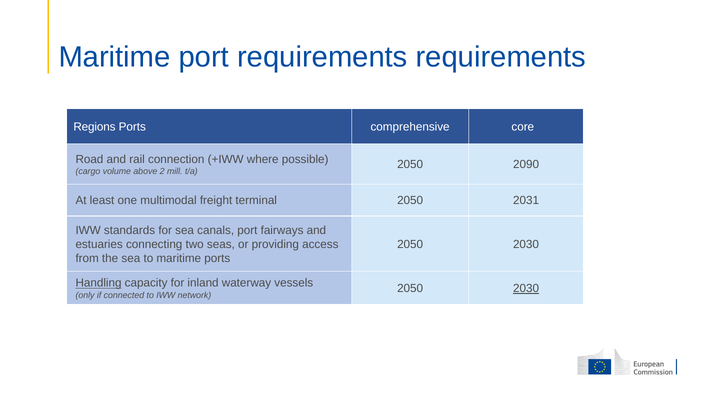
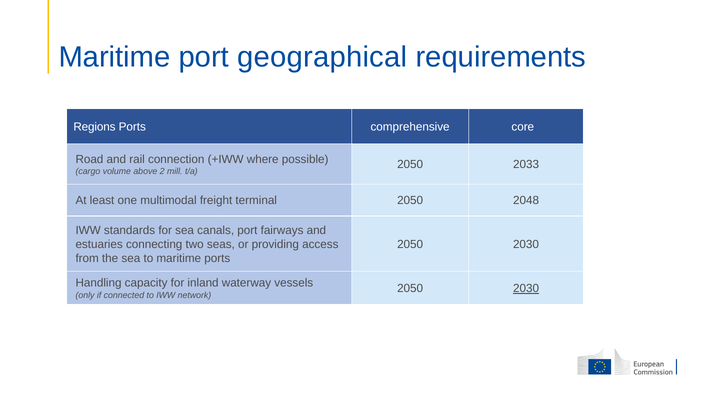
port requirements: requirements -> geographical
2090: 2090 -> 2033
2031: 2031 -> 2048
Handling underline: present -> none
